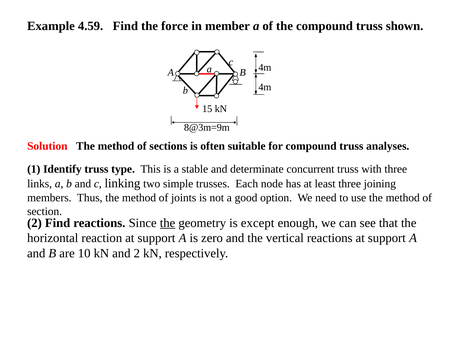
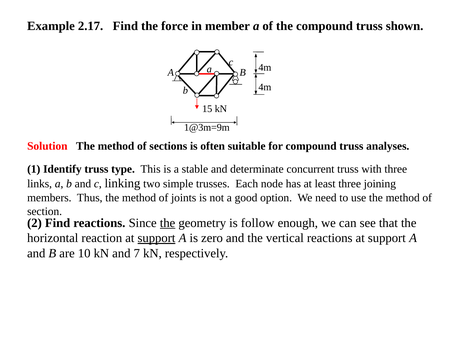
4.59: 4.59 -> 2.17
8@3m=9m: 8@3m=9m -> 1@3m=9m
except: except -> follow
support at (156, 238) underline: none -> present
and 2: 2 -> 7
